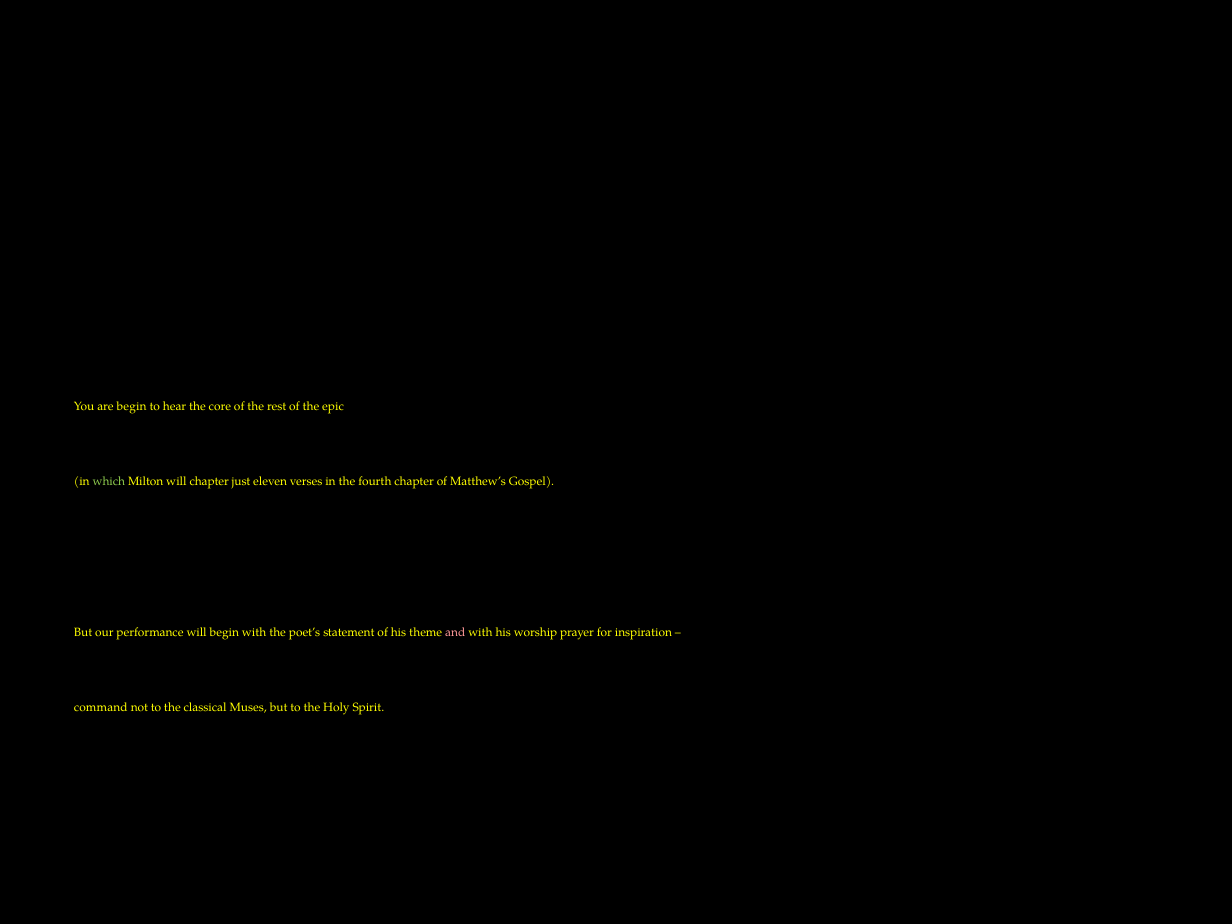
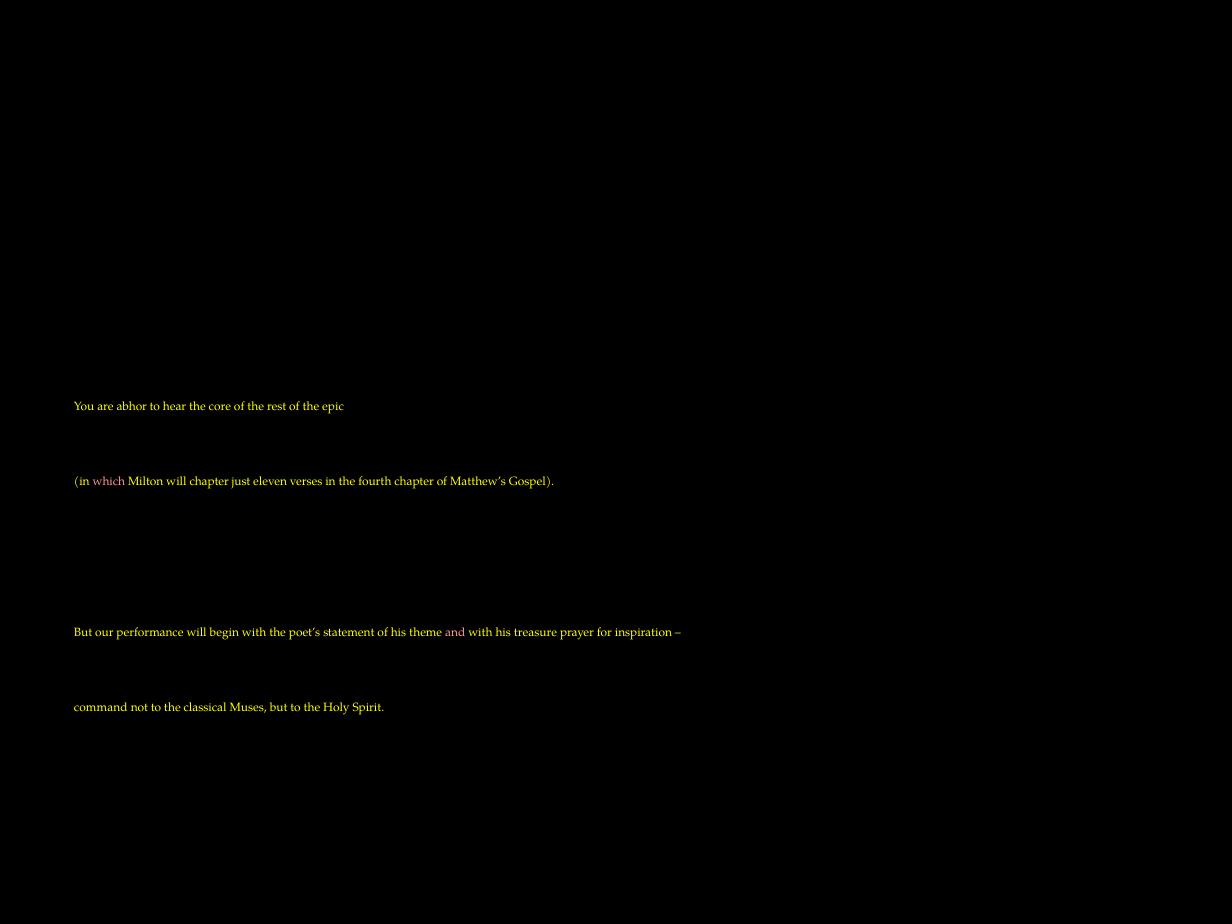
are begin: begin -> abhor
which colour: light green -> pink
worship: worship -> treasure
